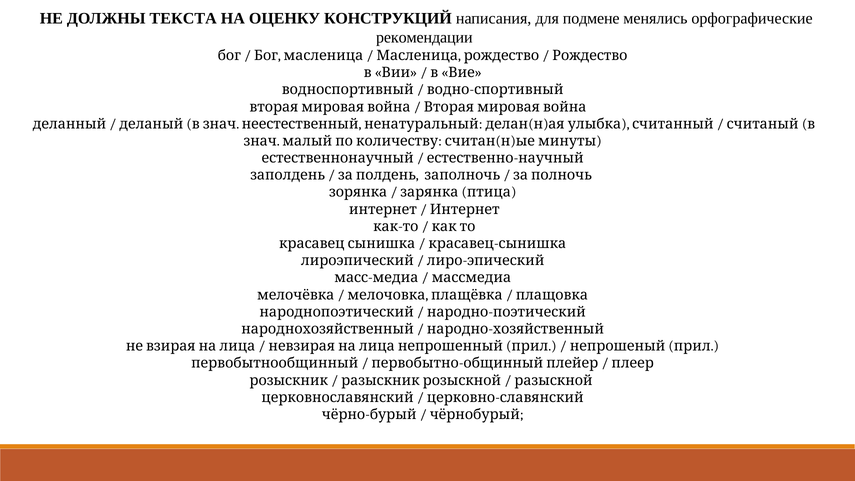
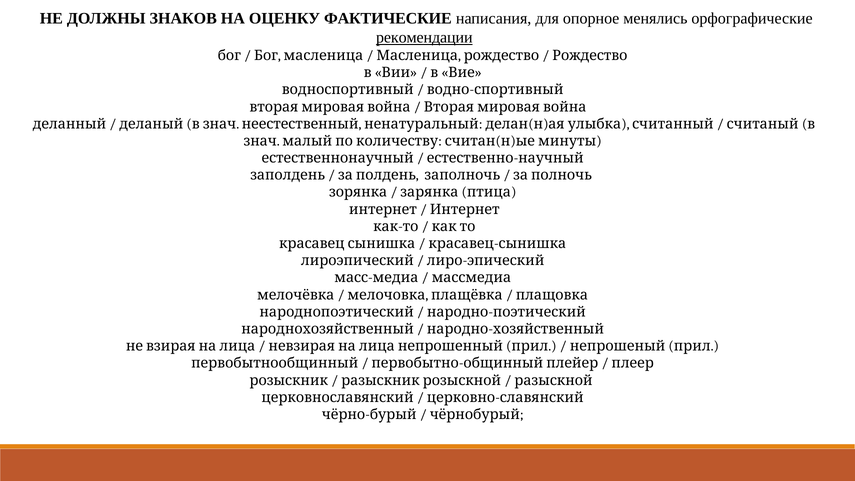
ТЕКСТА: ТЕКСТА -> ЗНАКОВ
КОНСТРУКЦИЙ: КОНСТРУКЦИЙ -> ФАКТИЧЕСКИЕ
подмене: подмене -> опорное
рекомендации underline: none -> present
